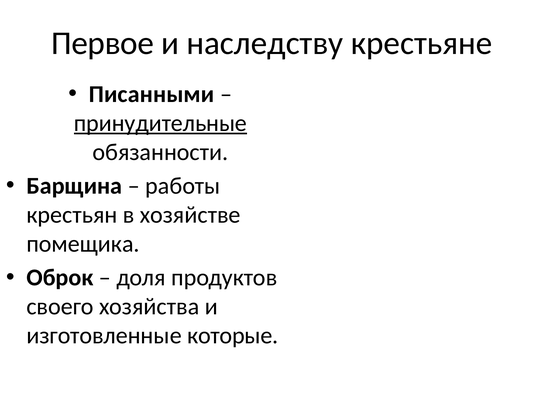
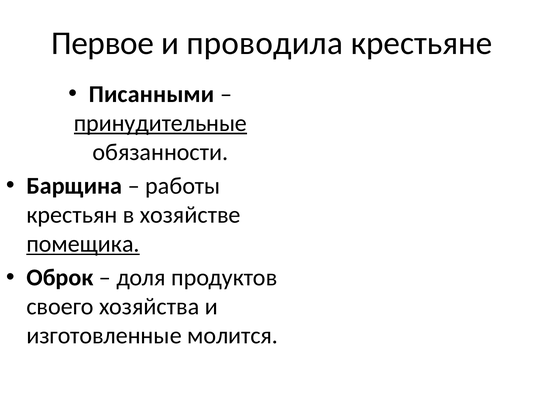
наследству: наследству -> проводила
помещика underline: none -> present
которые: которые -> молится
